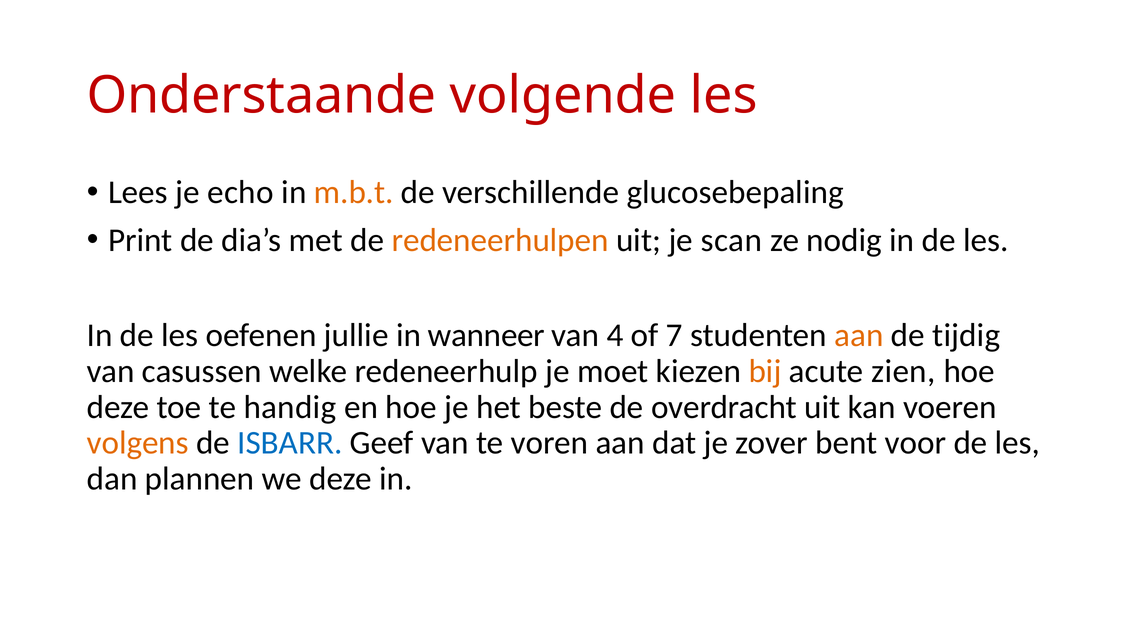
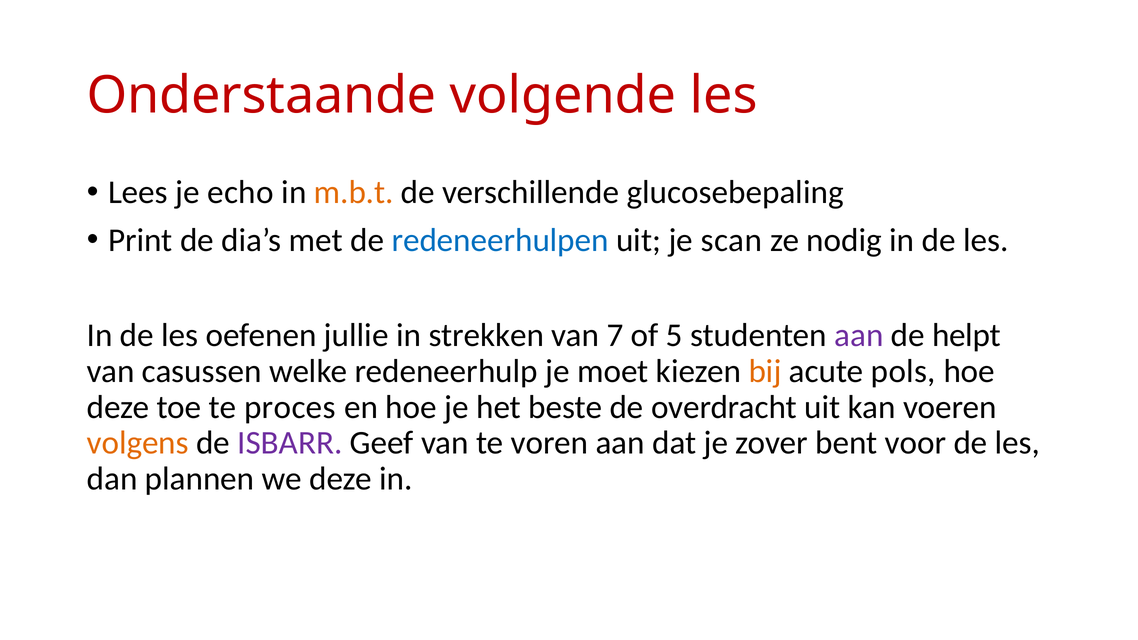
redeneerhulpen colour: orange -> blue
wanneer: wanneer -> strekken
4: 4 -> 7
7: 7 -> 5
aan at (859, 336) colour: orange -> purple
tijdig: tijdig -> helpt
zien: zien -> pols
handig: handig -> proces
ISBARR colour: blue -> purple
